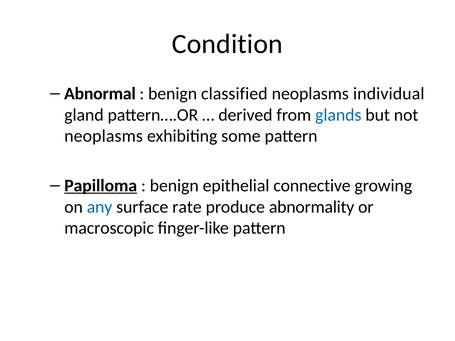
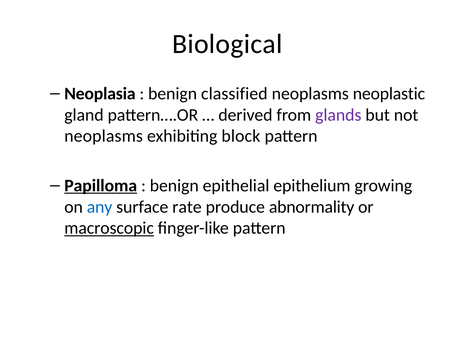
Condition: Condition -> Biological
Abnormal: Abnormal -> Neoplasia
individual: individual -> neoplastic
glands colour: blue -> purple
some: some -> block
connective: connective -> epithelium
macroscopic underline: none -> present
